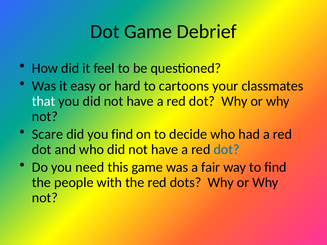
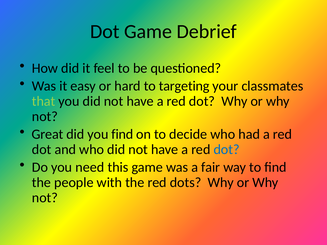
cartoons: cartoons -> targeting
that colour: white -> light green
Scare: Scare -> Great
